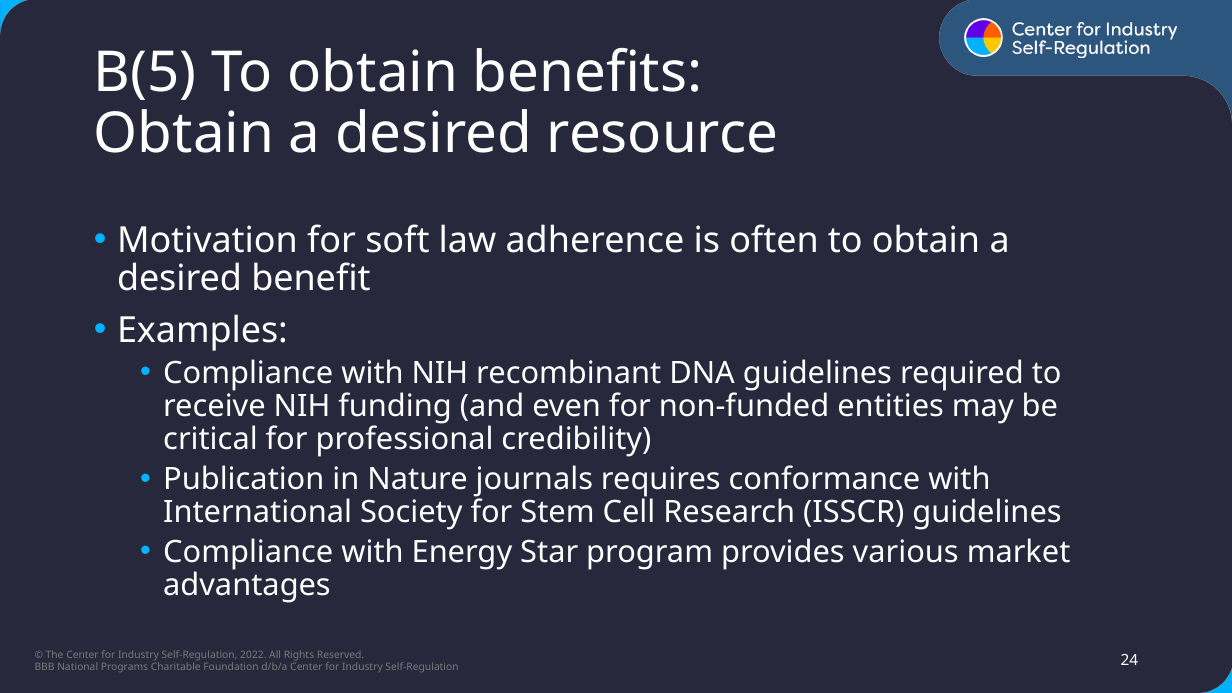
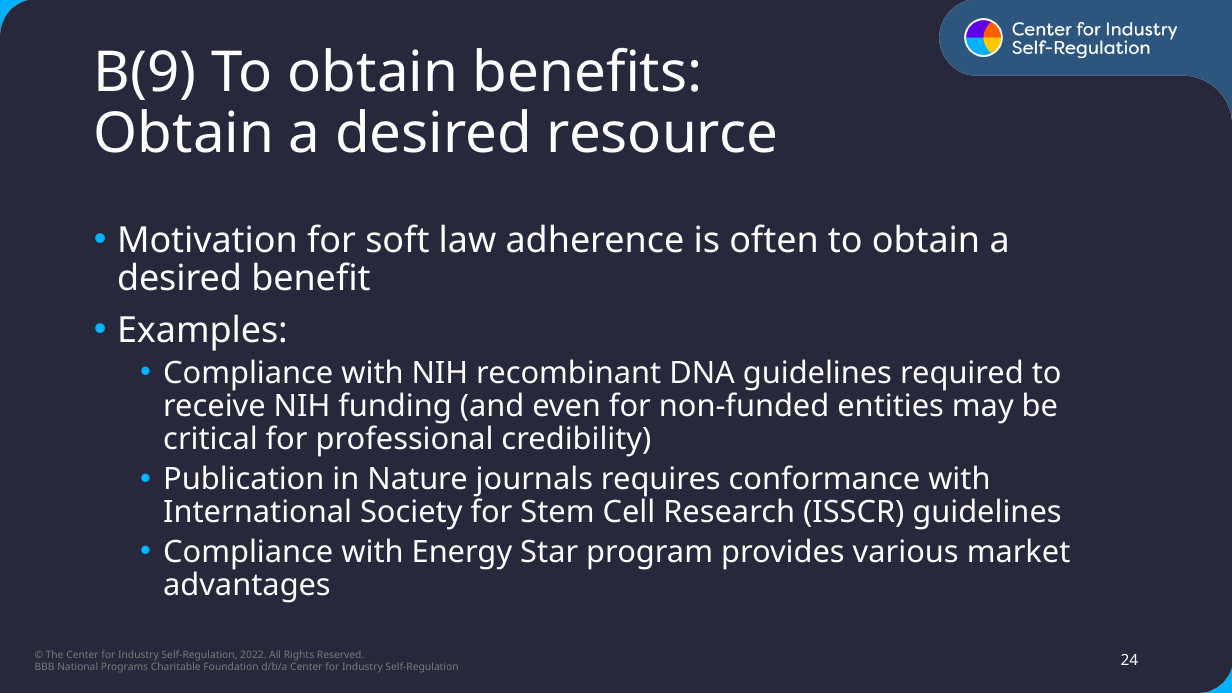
B(5: B(5 -> B(9
